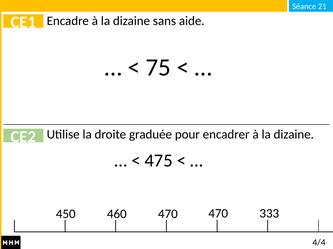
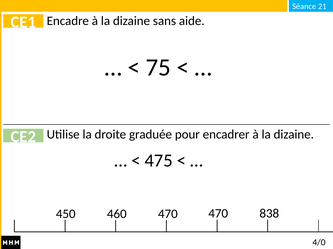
333: 333 -> 838
4/4: 4/4 -> 4/0
